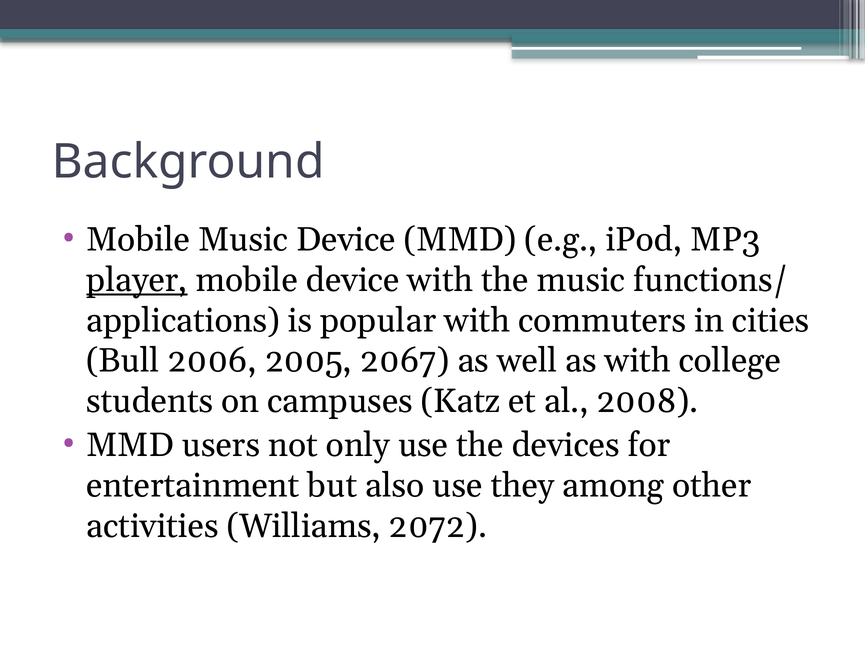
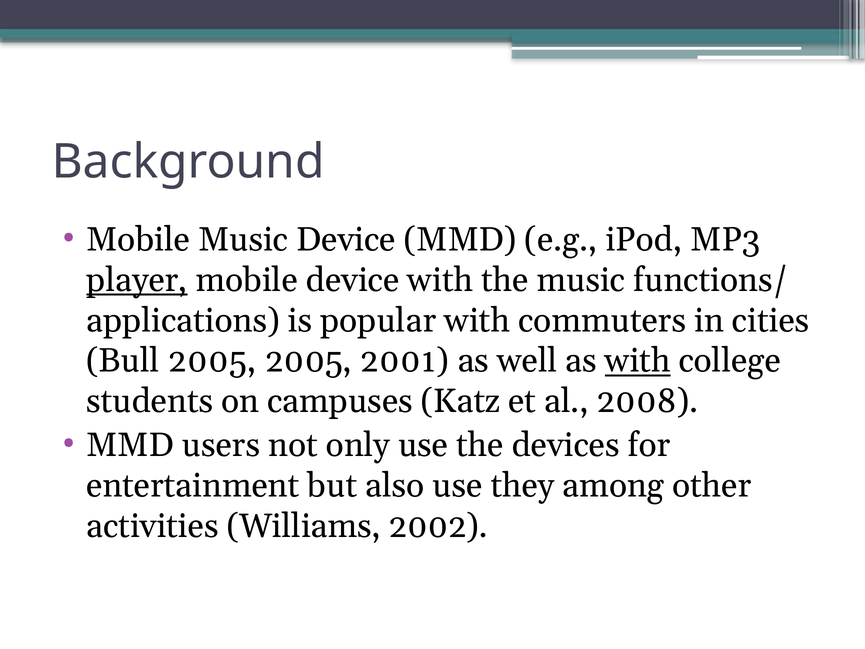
Bull 2006: 2006 -> 2005
2067: 2067 -> 2001
with at (638, 361) underline: none -> present
2072: 2072 -> 2002
